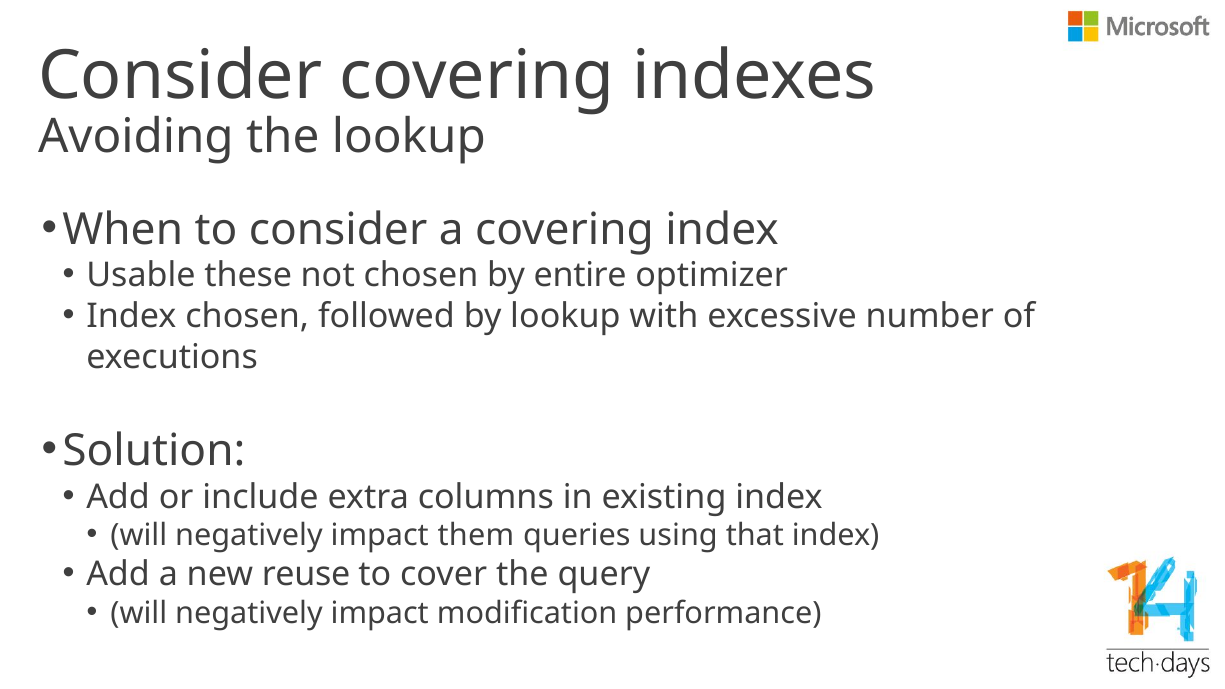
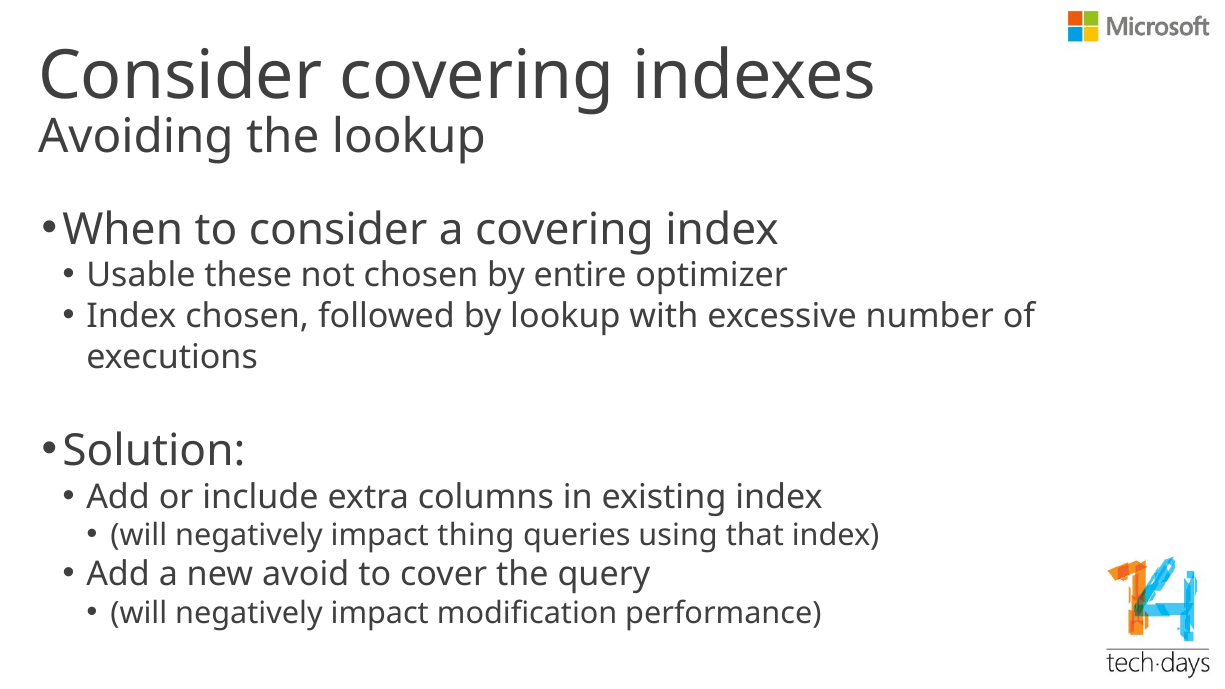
them: them -> thing
reuse: reuse -> avoid
